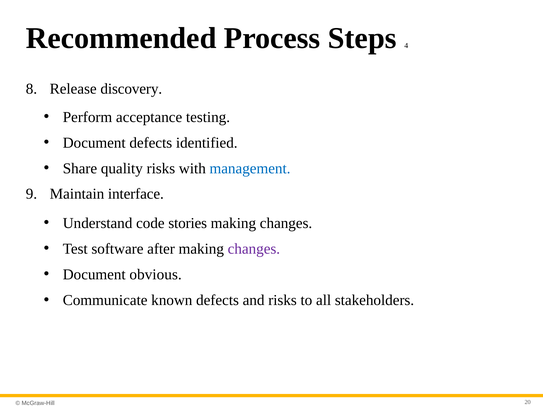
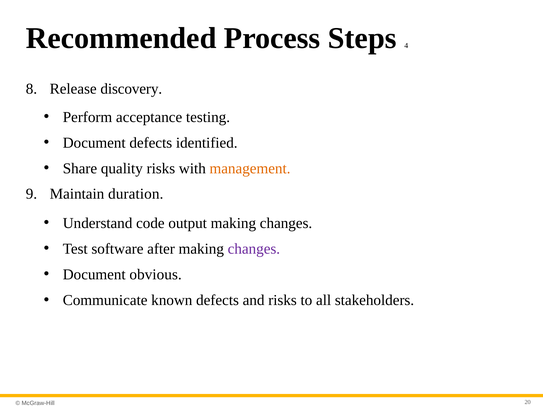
management colour: blue -> orange
interface: interface -> duration
stories: stories -> output
